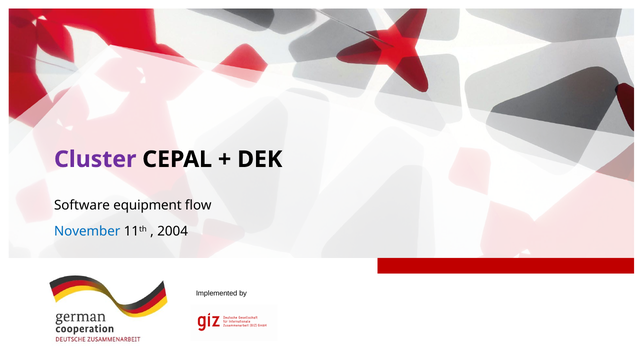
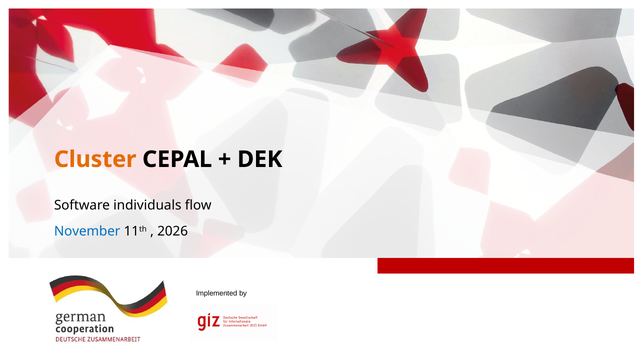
Cluster colour: purple -> orange
equipment: equipment -> individuals
2004: 2004 -> 2026
